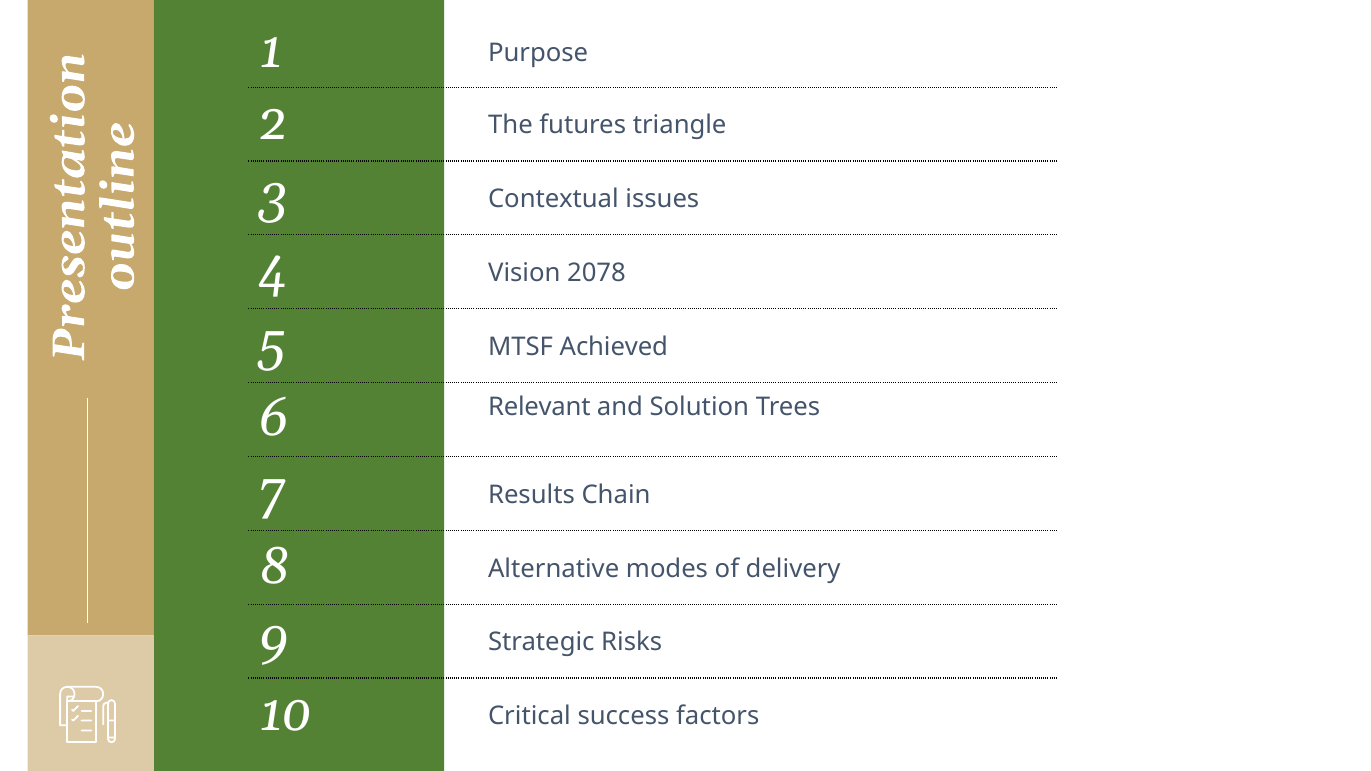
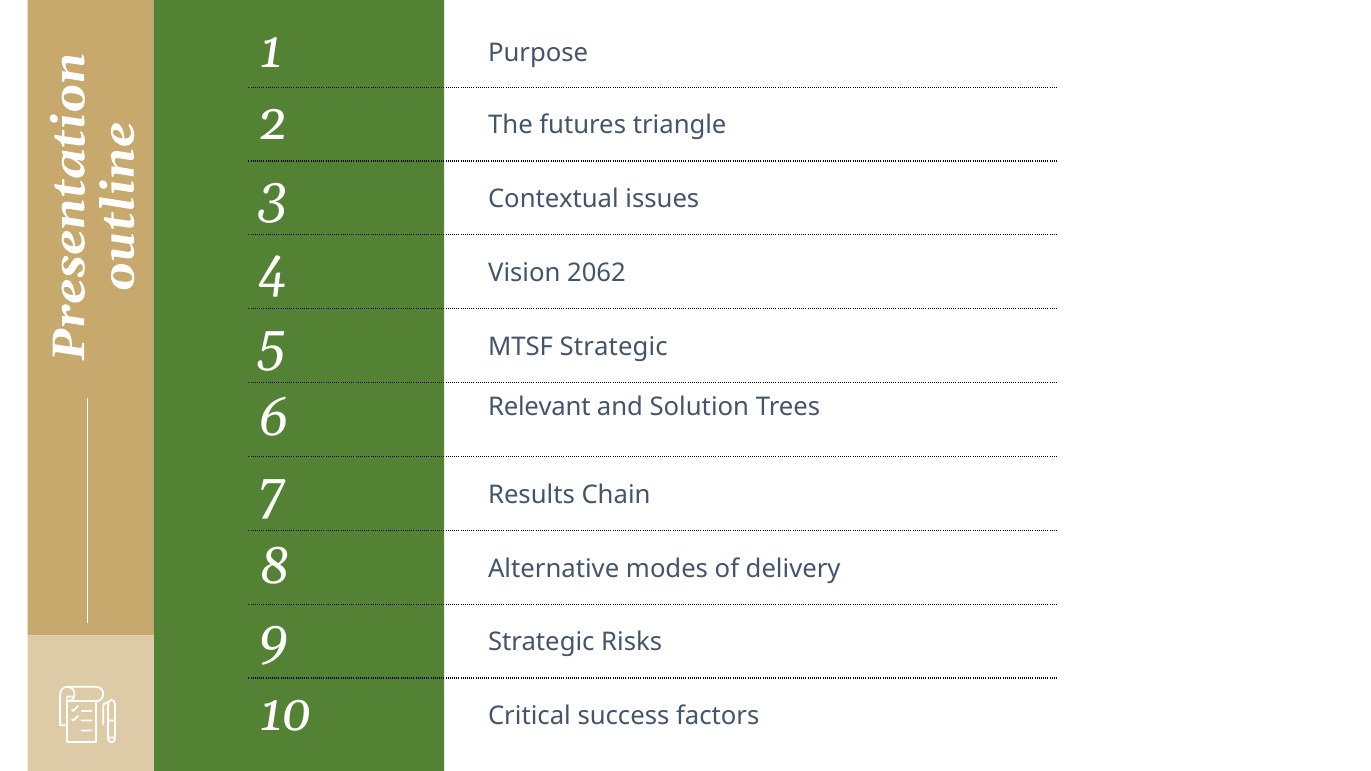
2078: 2078 -> 2062
MTSF Achieved: Achieved -> Strategic
